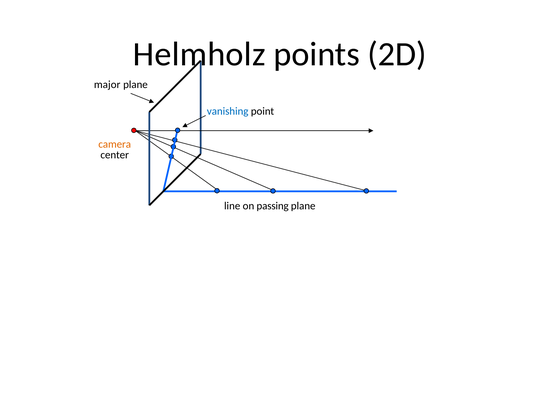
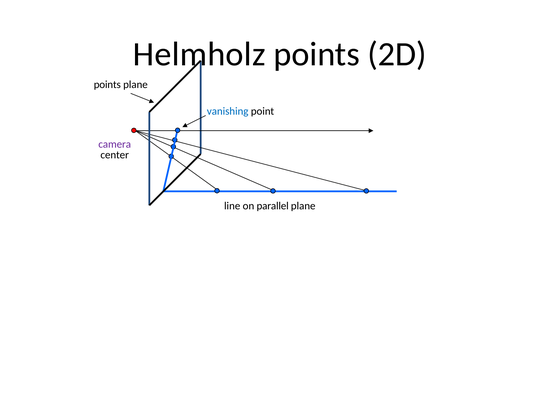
major at (107, 85): major -> points
camera colour: orange -> purple
passing: passing -> parallel
